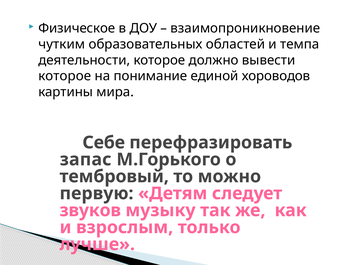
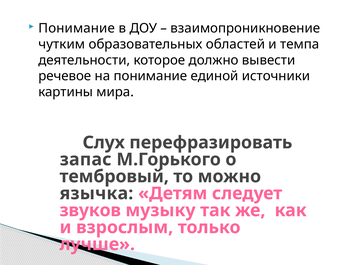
Физическое at (77, 28): Физическое -> Понимание
которое at (65, 76): которое -> речевое
хороводов: хороводов -> источники
Себе: Себе -> Слух
первую: первую -> язычка
